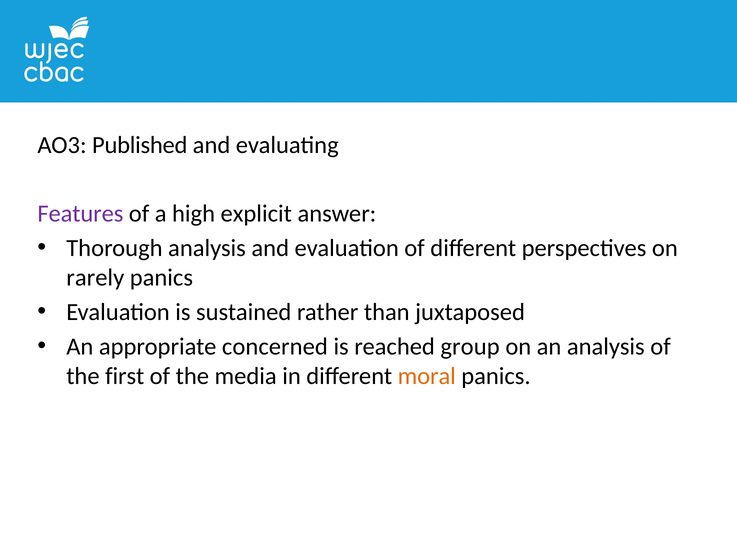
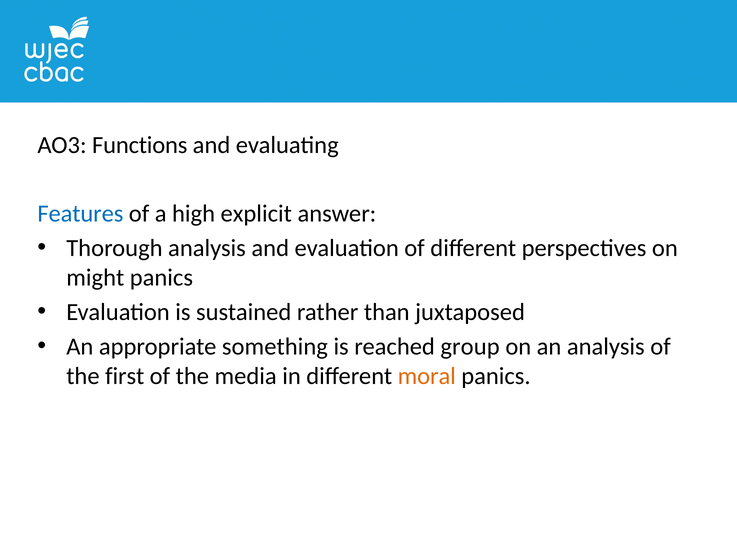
Published: Published -> Functions
Features colour: purple -> blue
rarely: rarely -> might
concerned: concerned -> something
